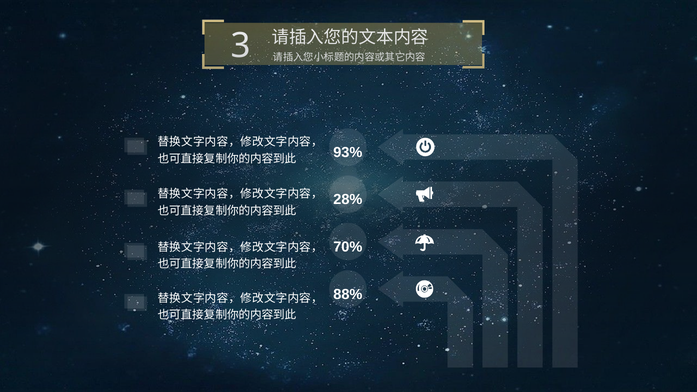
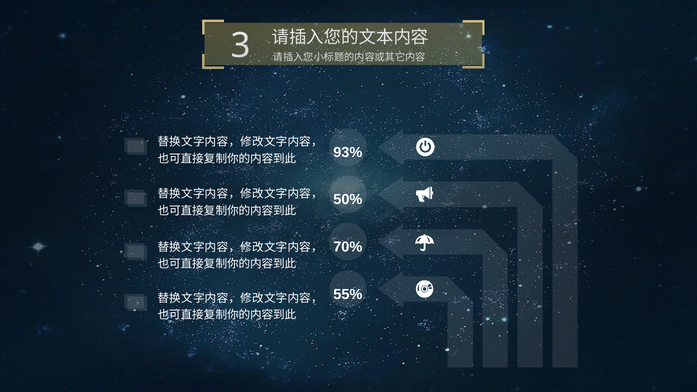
28%: 28% -> 50%
88%: 88% -> 55%
